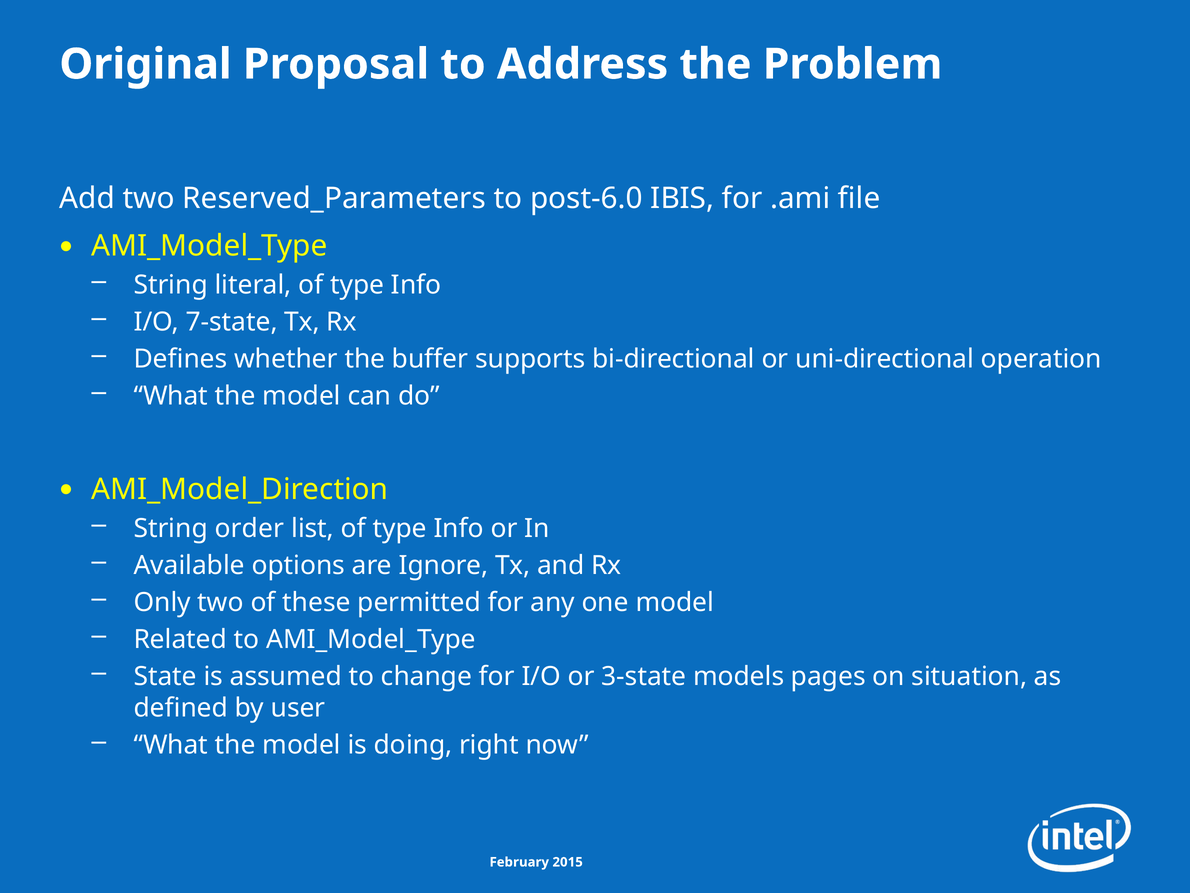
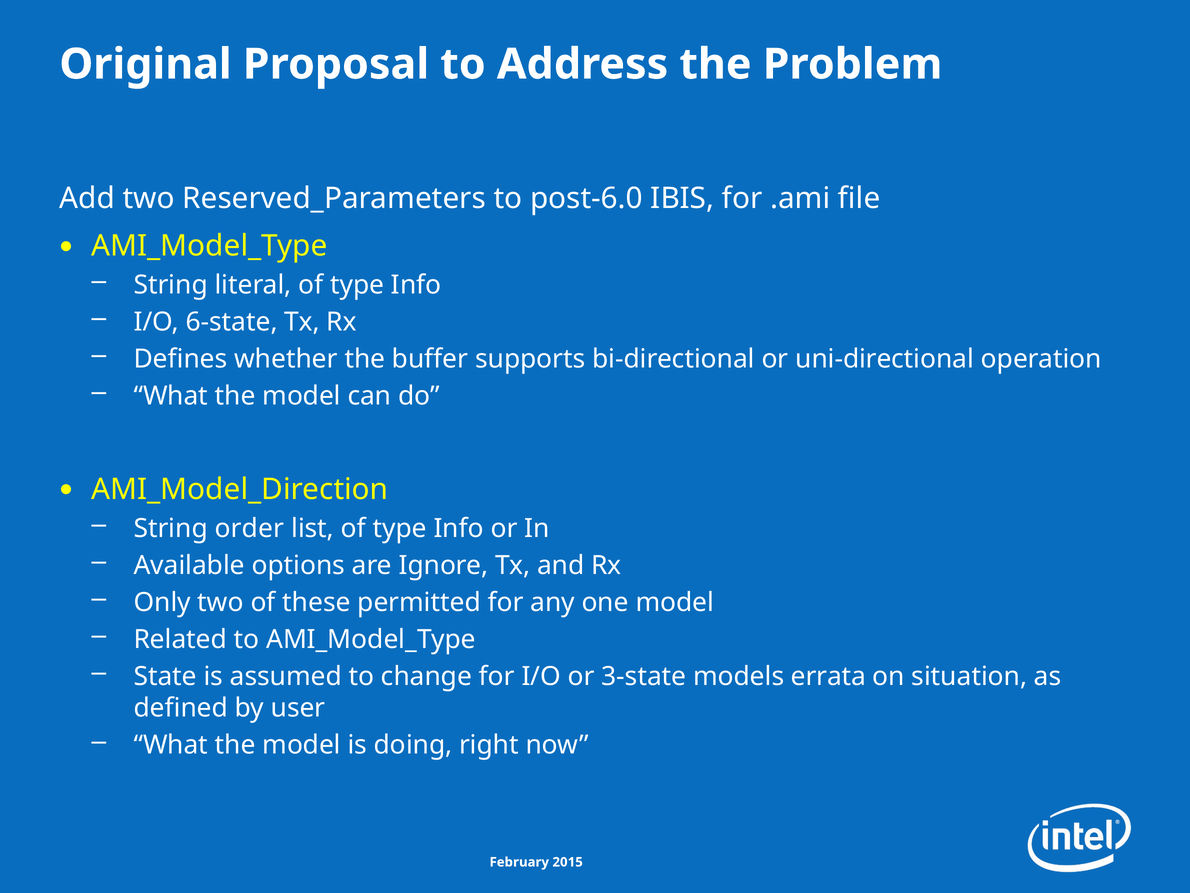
7-state: 7-state -> 6-state
pages: pages -> errata
